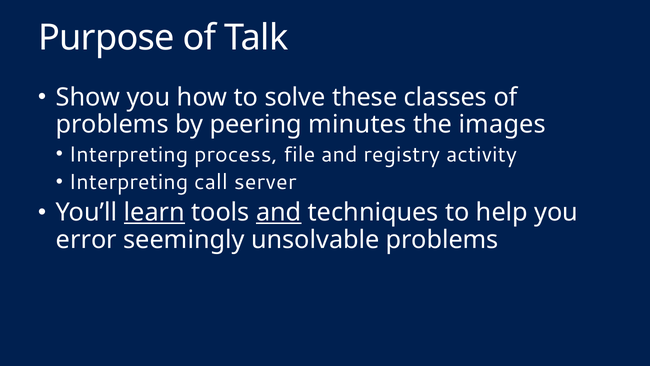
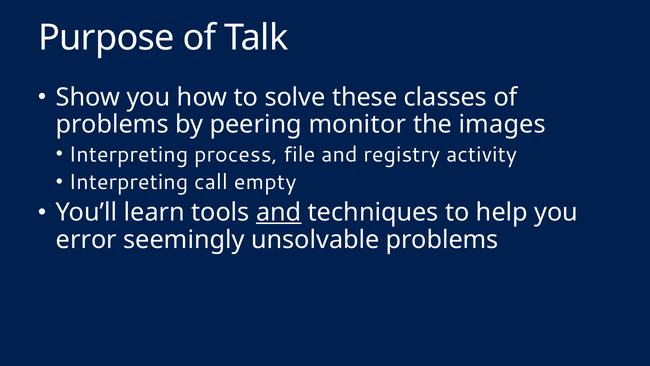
minutes: minutes -> monitor
server: server -> empty
learn underline: present -> none
